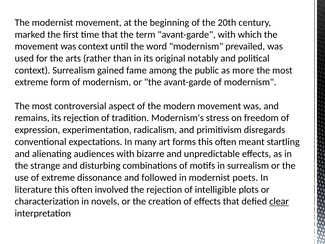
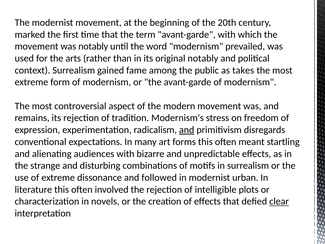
was context: context -> notably
more: more -> takes
and at (187, 130) underline: none -> present
poets: poets -> urban
